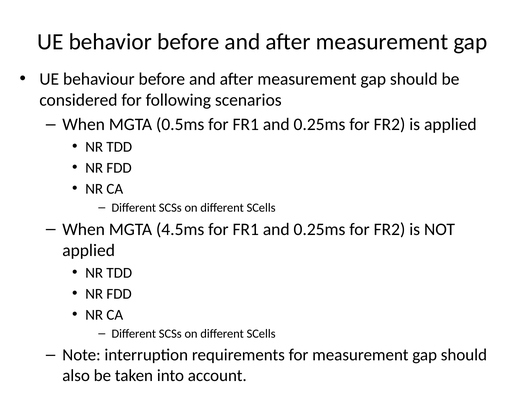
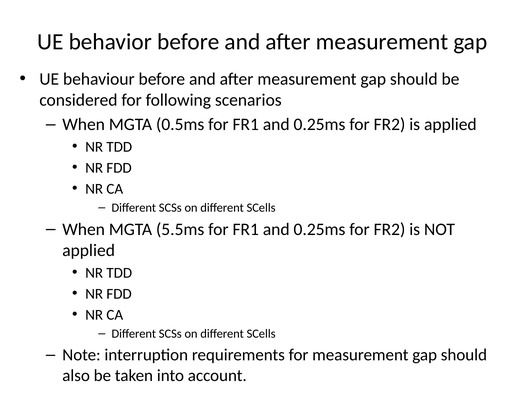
4.5ms: 4.5ms -> 5.5ms
